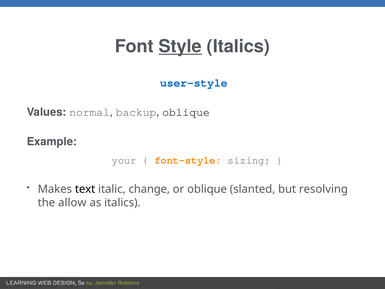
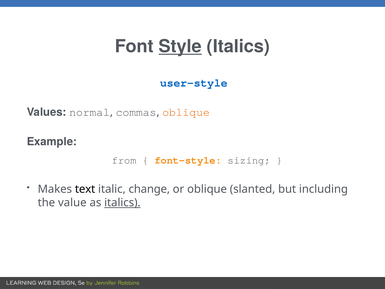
backup: backup -> commas
oblique at (186, 112) colour: black -> orange
your: your -> from
resolving: resolving -> including
allow: allow -> value
italics at (122, 203) underline: none -> present
